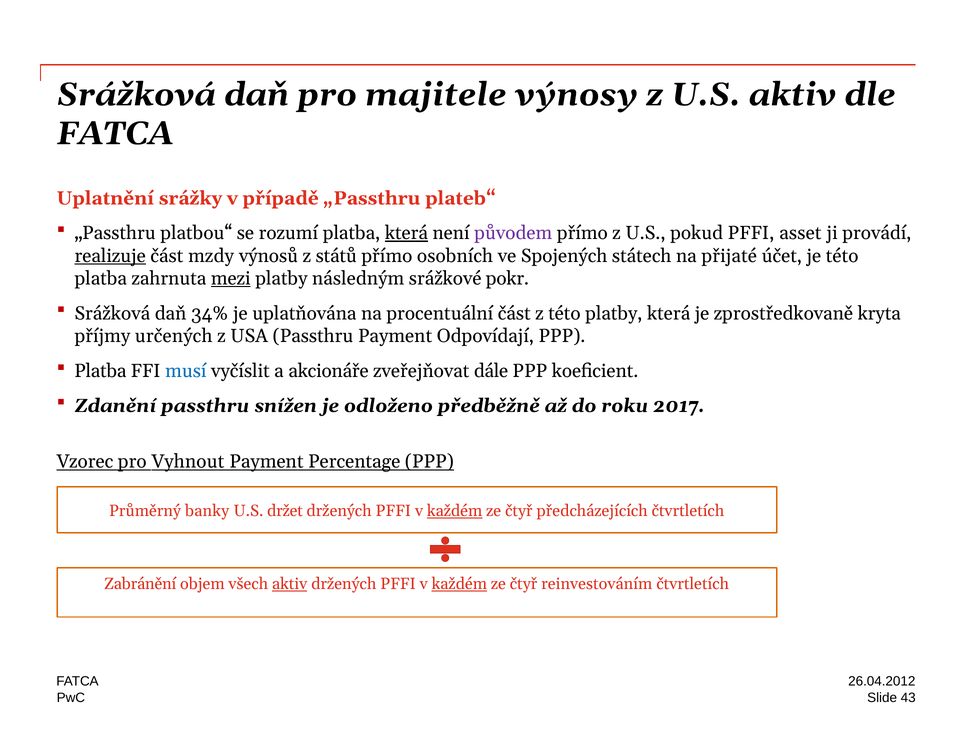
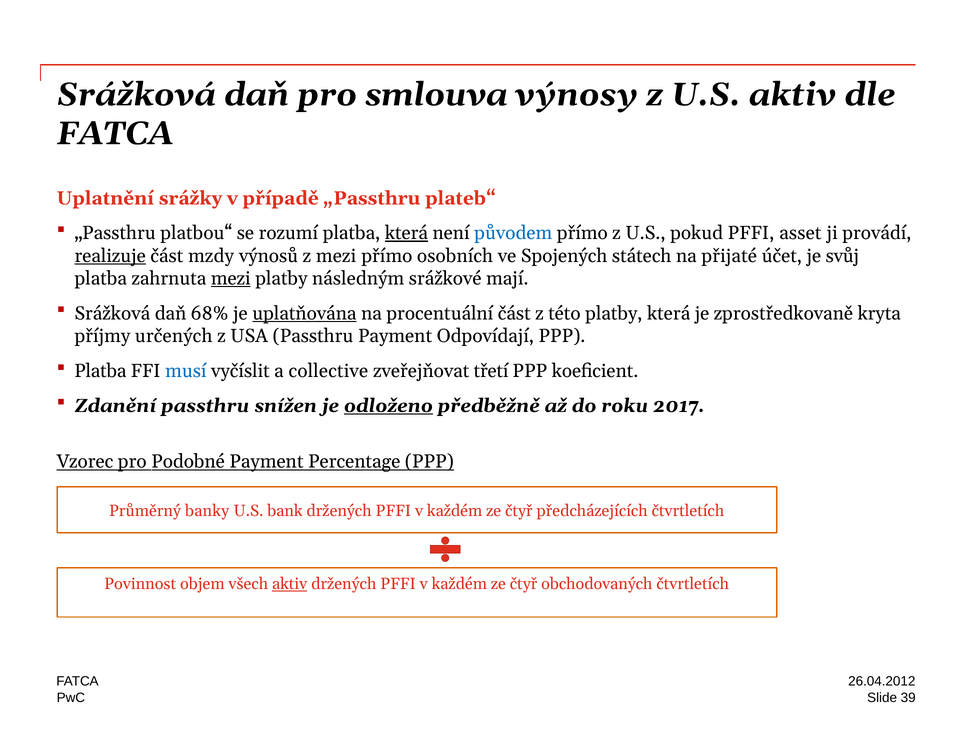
majitele: majitele -> smlouva
původem colour: purple -> blue
z států: států -> mezi
je této: této -> svůj
pokr: pokr -> mají
34%: 34% -> 68%
uplatňována underline: none -> present
akcionáře: akcionáře -> collective
dále: dále -> třetí
odloženo underline: none -> present
Vyhnout: Vyhnout -> Podobné
držet: držet -> bank
každém at (455, 511) underline: present -> none
Zabránění: Zabránění -> Povinnost
každém at (459, 584) underline: present -> none
reinvestováním: reinvestováním -> obchodovaných
43: 43 -> 39
